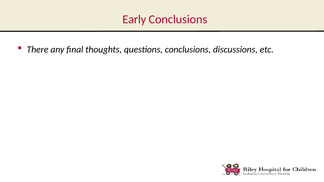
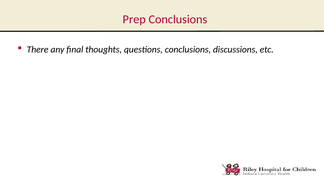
Early: Early -> Prep
